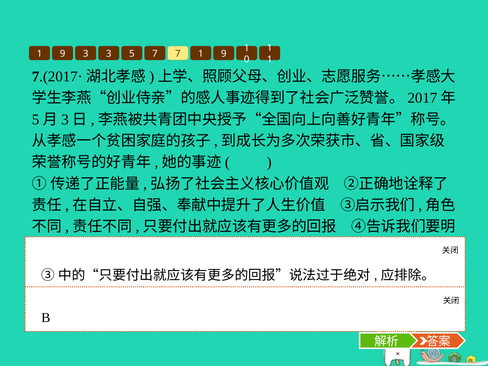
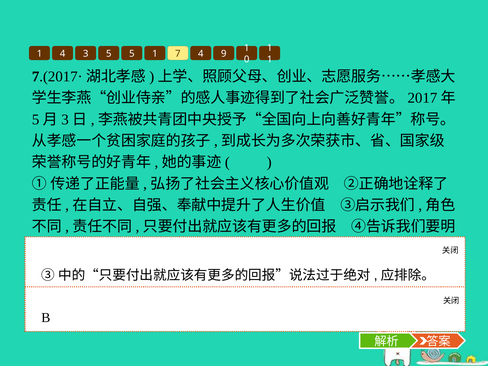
9 at (63, 54): 9 -> 4
3 3: 3 -> 5
5 7: 7 -> 1
7 1: 1 -> 4
